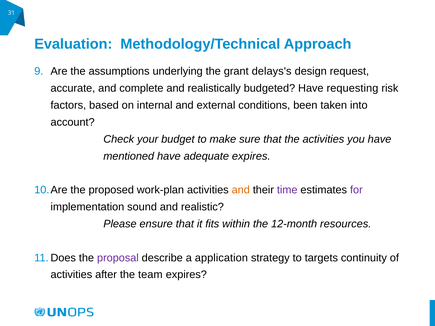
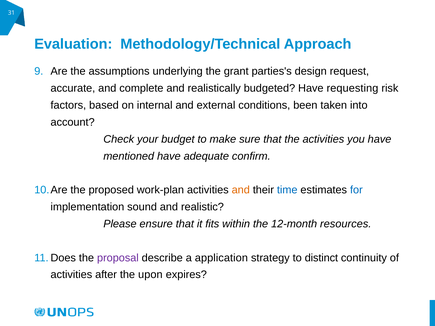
delays's: delays's -> parties's
adequate expires: expires -> confirm
time colour: purple -> blue
for colour: purple -> blue
targets: targets -> distinct
team: team -> upon
